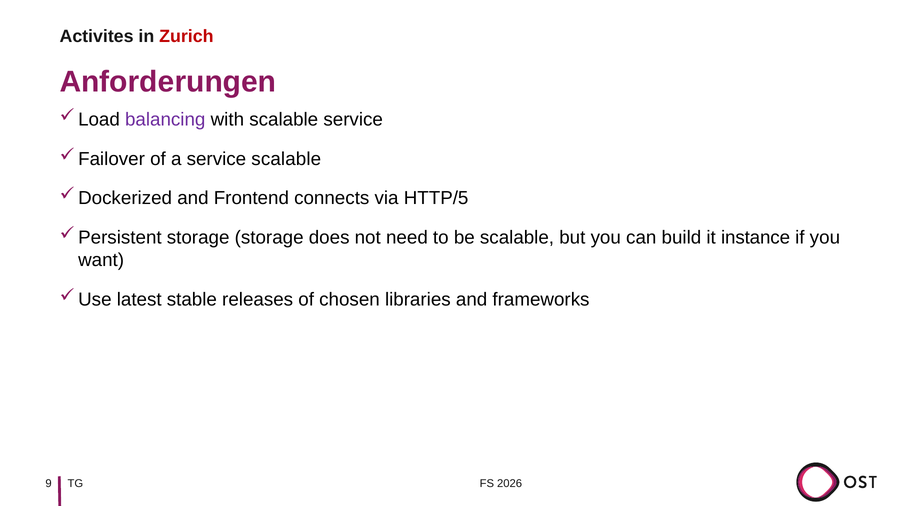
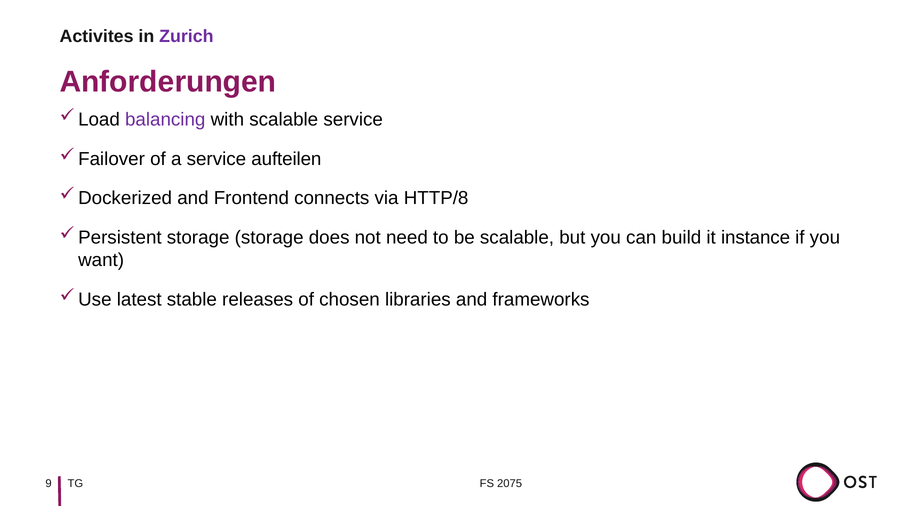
Zurich colour: red -> purple
service scalable: scalable -> aufteilen
HTTP/5: HTTP/5 -> HTTP/8
2026: 2026 -> 2075
